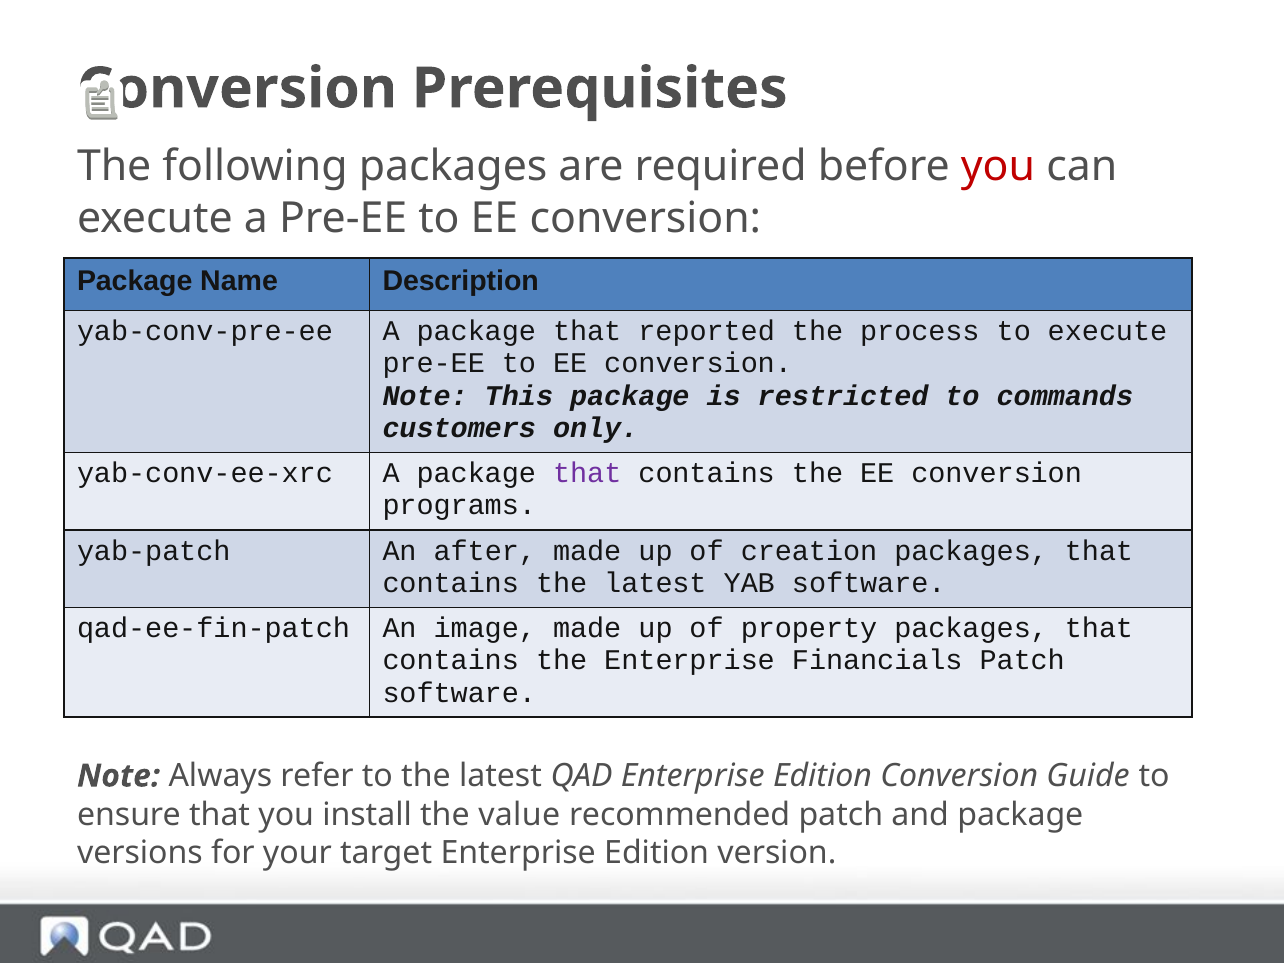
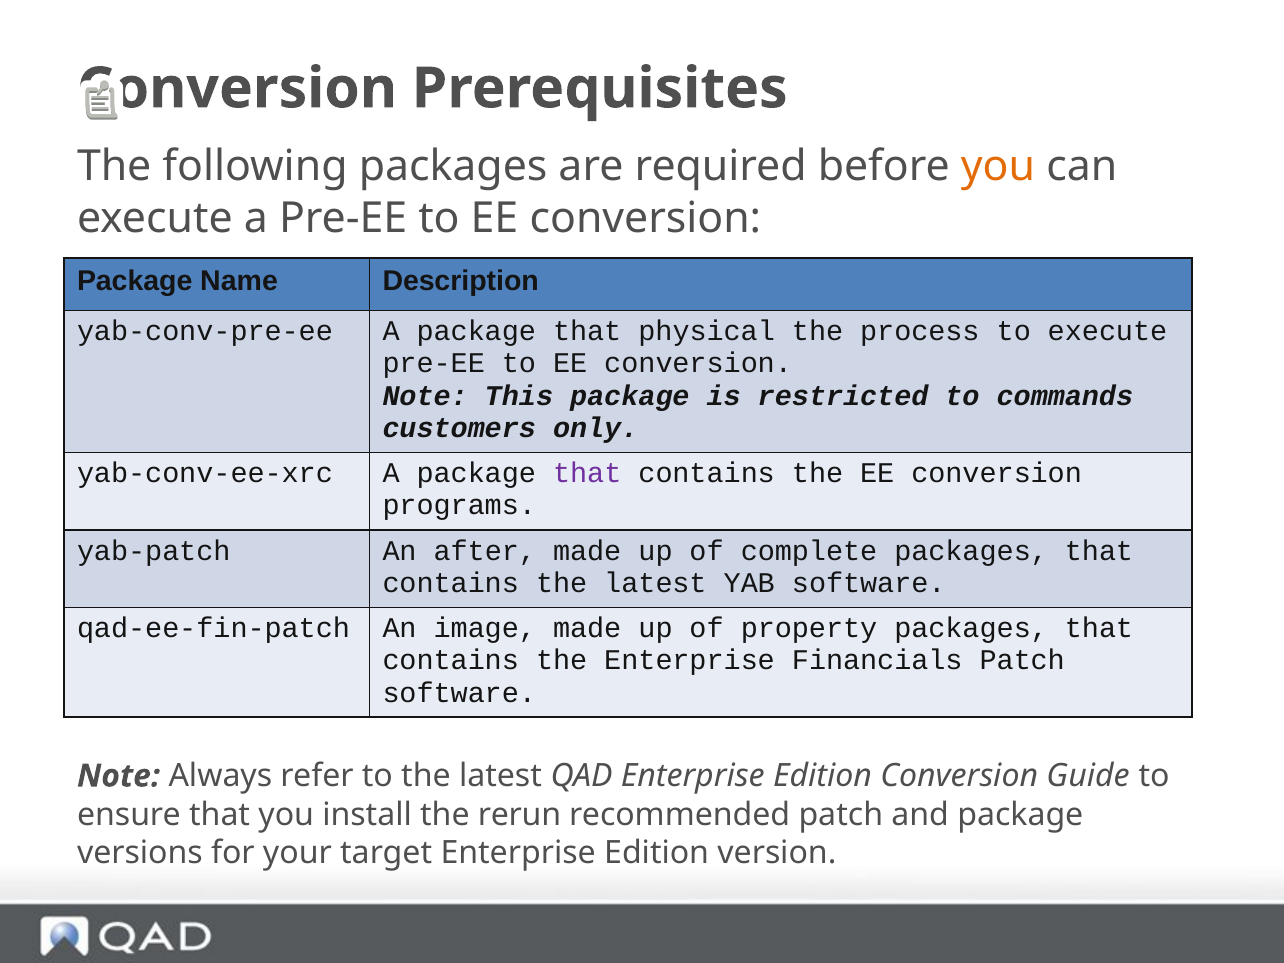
you at (998, 167) colour: red -> orange
reported: reported -> physical
creation: creation -> complete
value: value -> rerun
